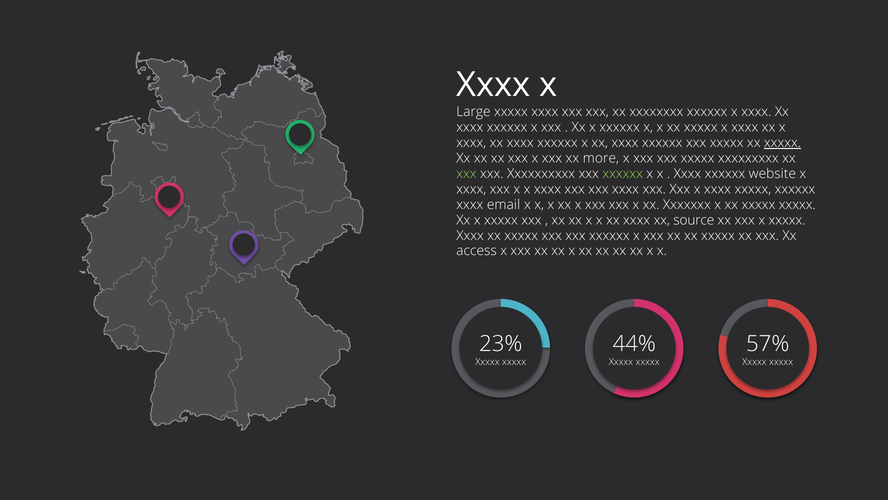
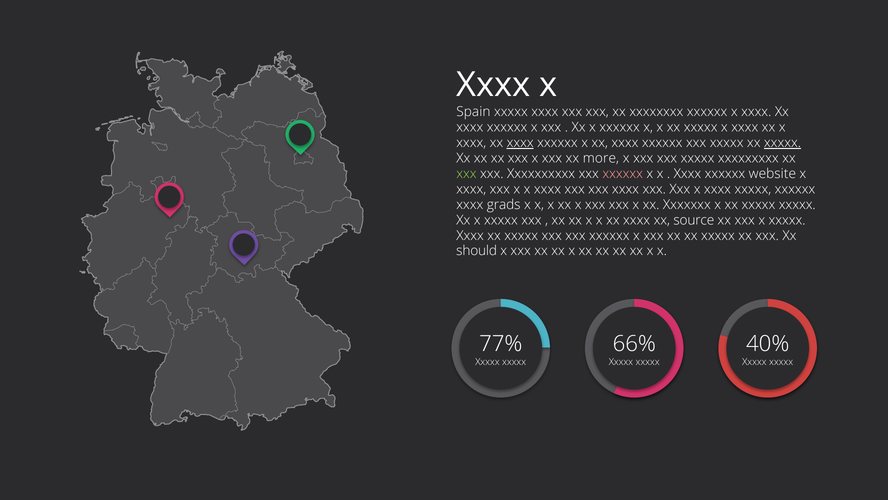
Large: Large -> Spain
xxxx at (520, 143) underline: none -> present
xxxxxx at (623, 173) colour: light green -> pink
email: email -> grads
access: access -> should
23%: 23% -> 77%
44%: 44% -> 66%
57%: 57% -> 40%
